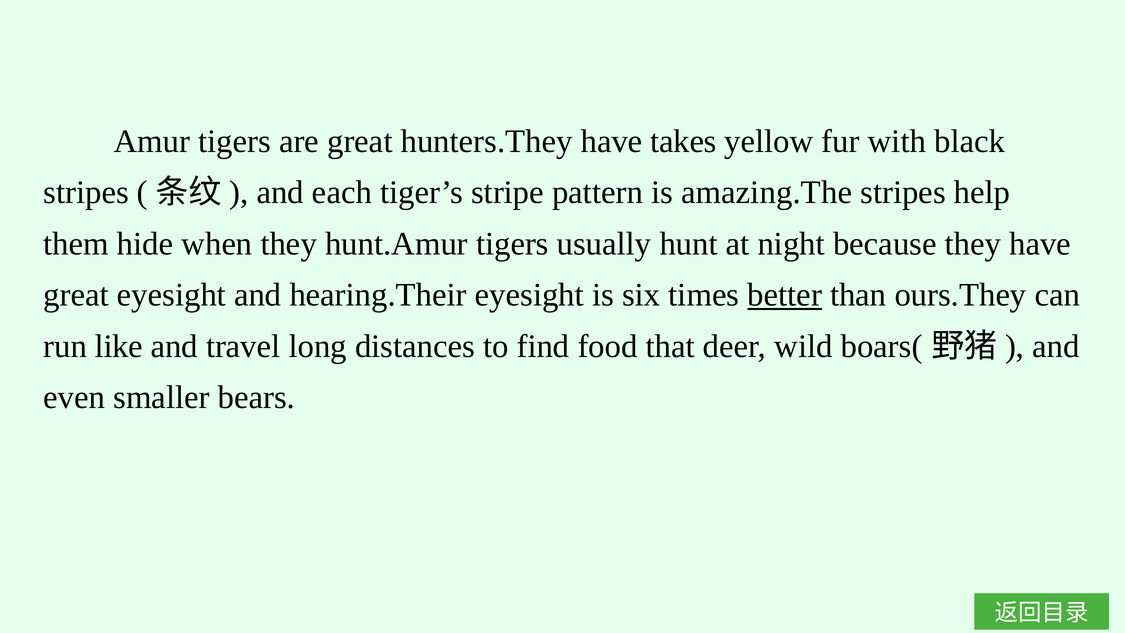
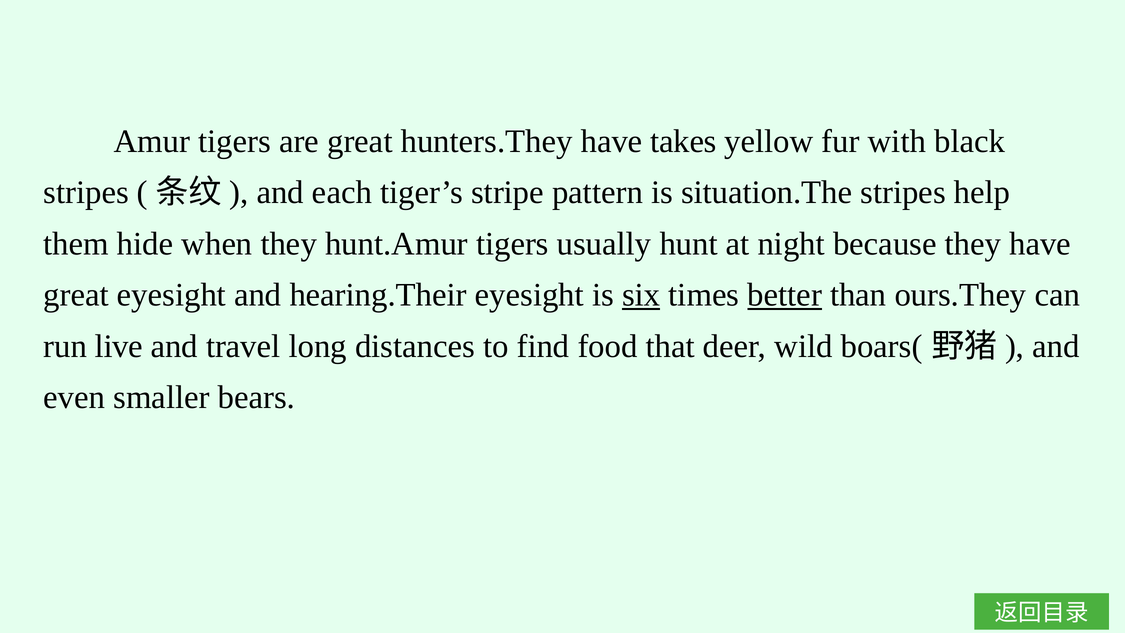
amazing.The: amazing.The -> situation.The
six underline: none -> present
like: like -> live
